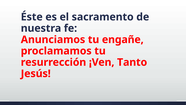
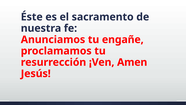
Tanto: Tanto -> Amen
